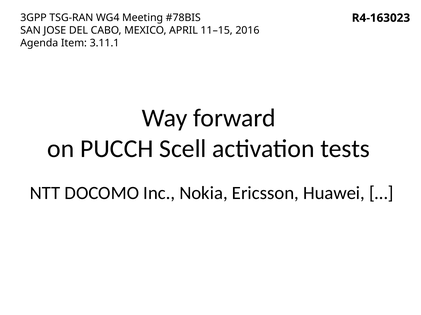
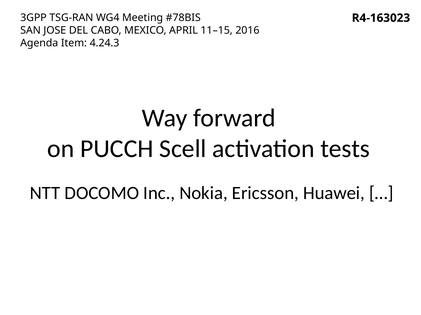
3.11.1: 3.11.1 -> 4.24.3
